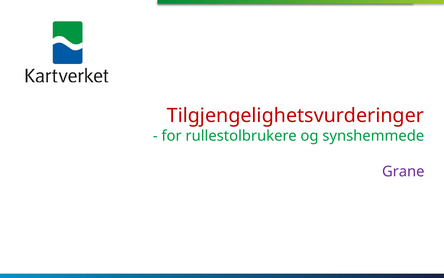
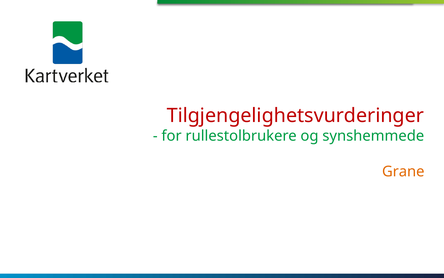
Grane colour: purple -> orange
